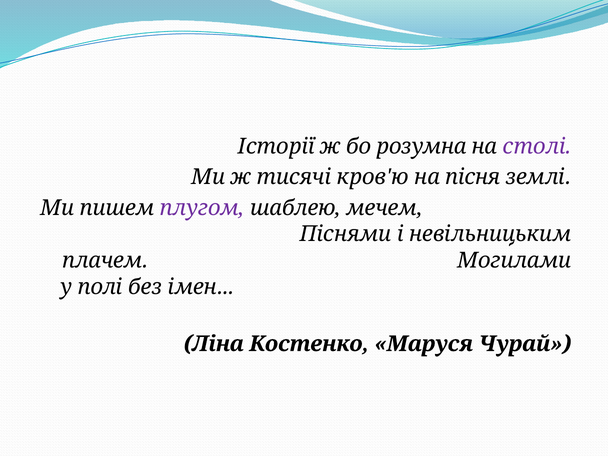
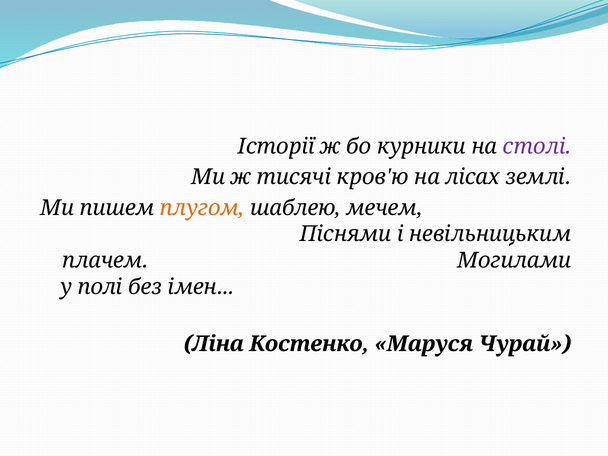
розумна: розумна -> курники
пісня: пісня -> лісах
плугом colour: purple -> orange
